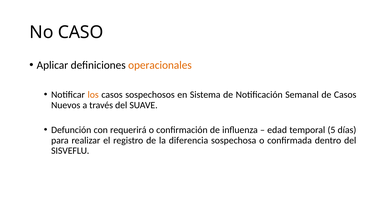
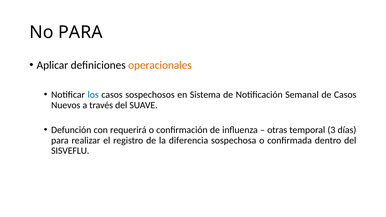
No CASO: CASO -> PARA
los colour: orange -> blue
edad: edad -> otras
5: 5 -> 3
